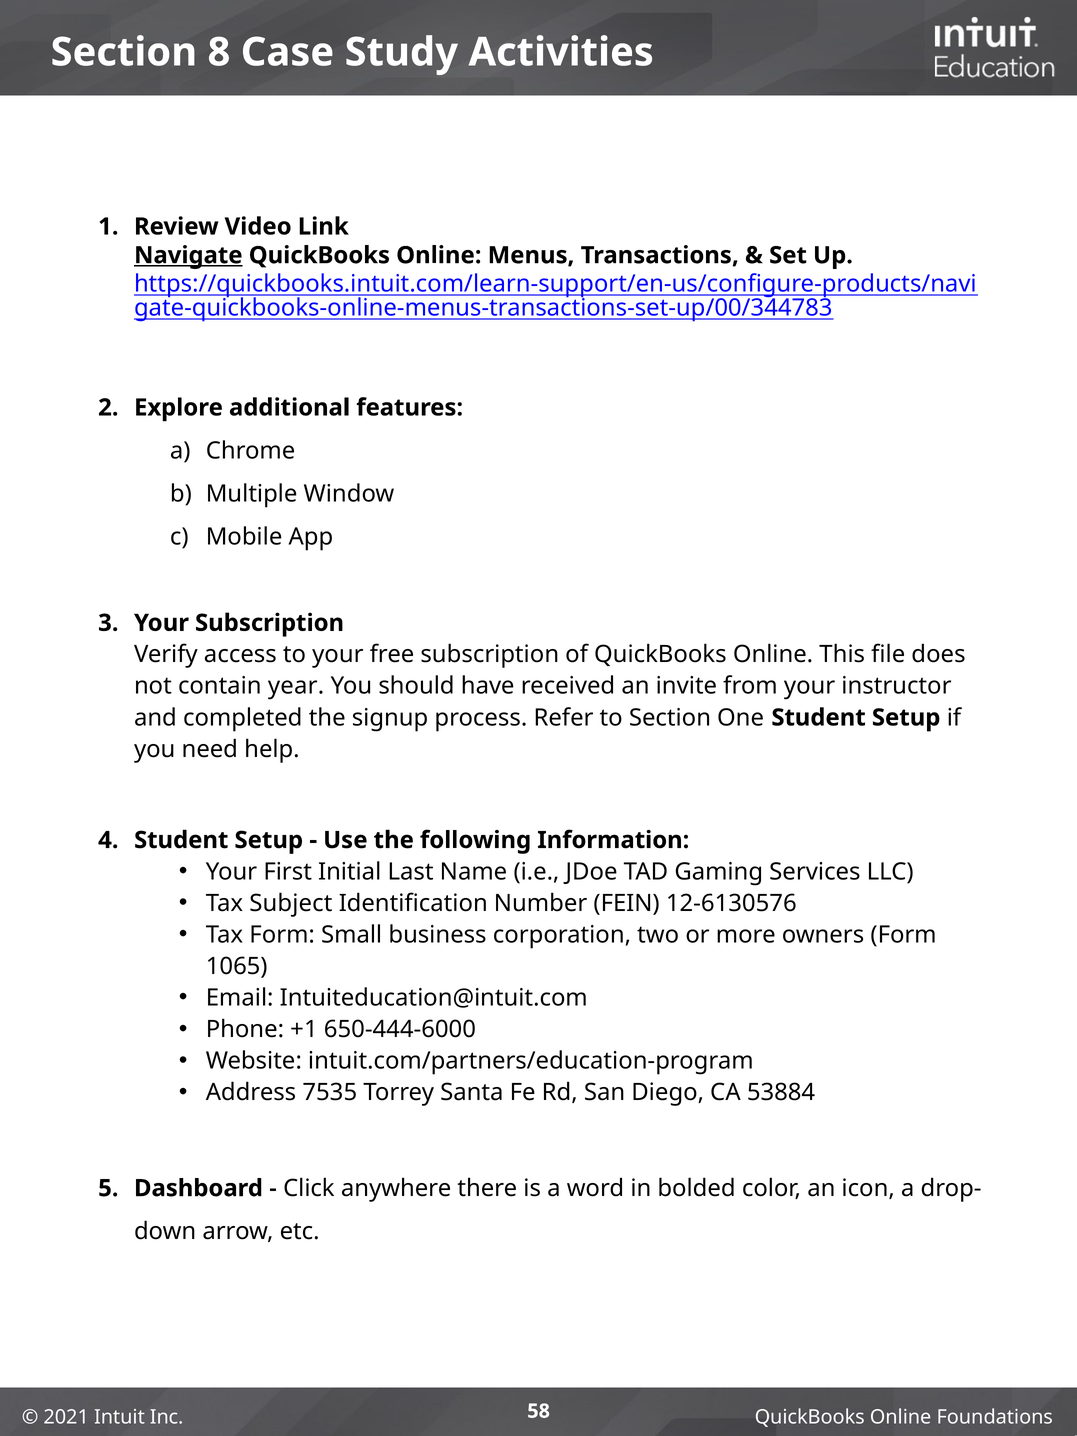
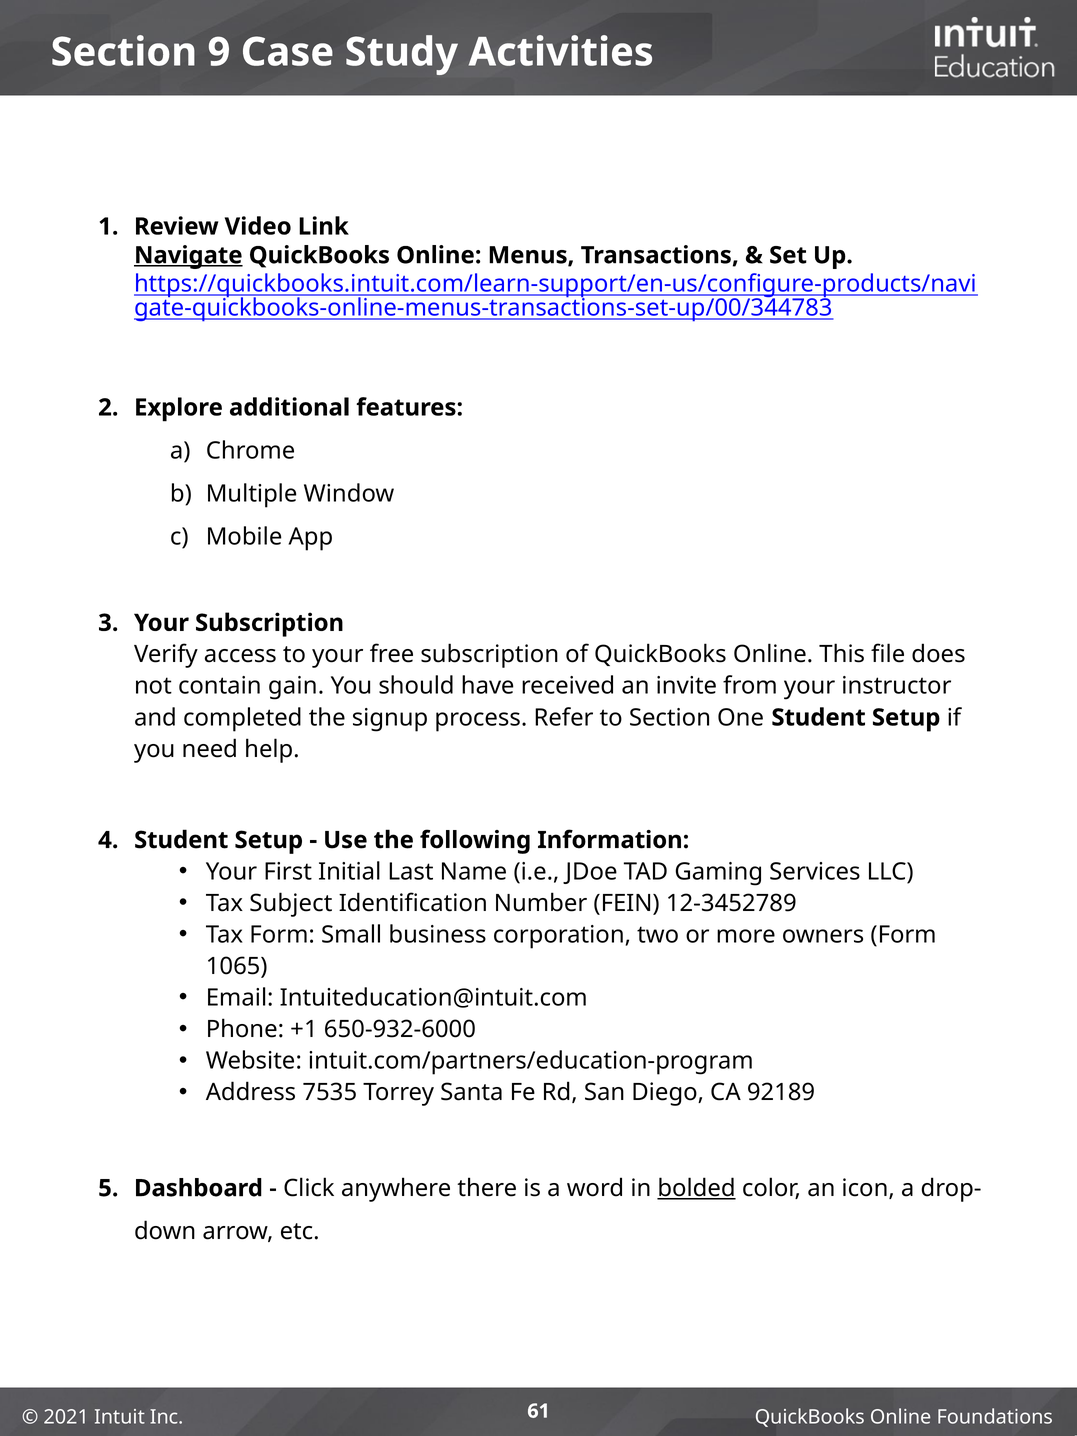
8: 8 -> 9
year: year -> gain
12-6130576: 12-6130576 -> 12-3452789
650-444-6000: 650-444-6000 -> 650-932-6000
53884: 53884 -> 92189
bolded underline: none -> present
58: 58 -> 61
